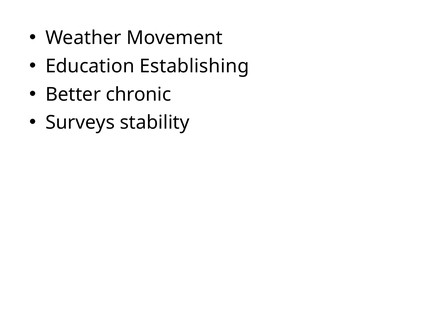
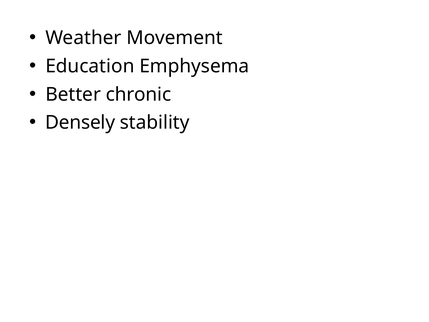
Establishing: Establishing -> Emphysema
Surveys: Surveys -> Densely
